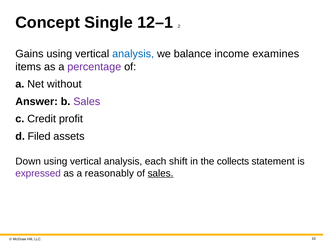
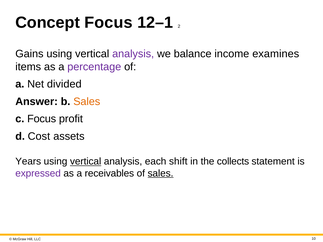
Concept Single: Single -> Focus
analysis at (133, 54) colour: blue -> purple
without: without -> divided
Sales at (87, 102) colour: purple -> orange
c Credit: Credit -> Focus
Filed: Filed -> Cost
Down: Down -> Years
vertical at (86, 162) underline: none -> present
reasonably: reasonably -> receivables
